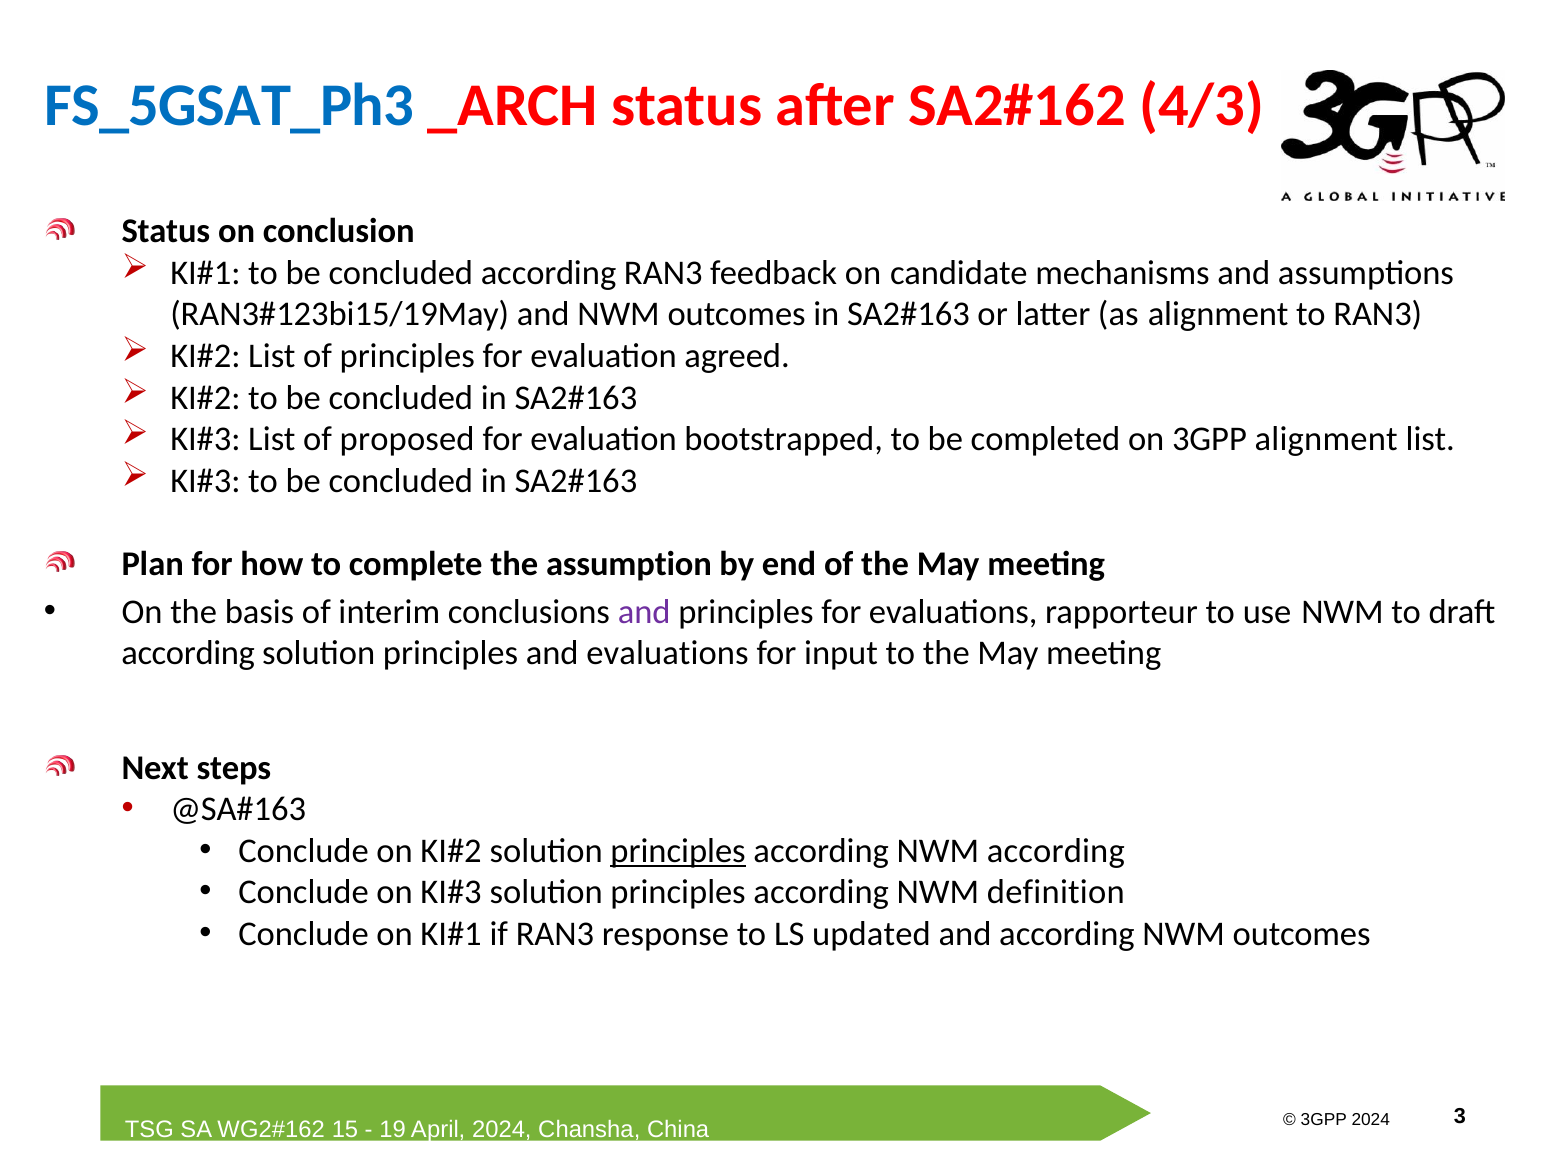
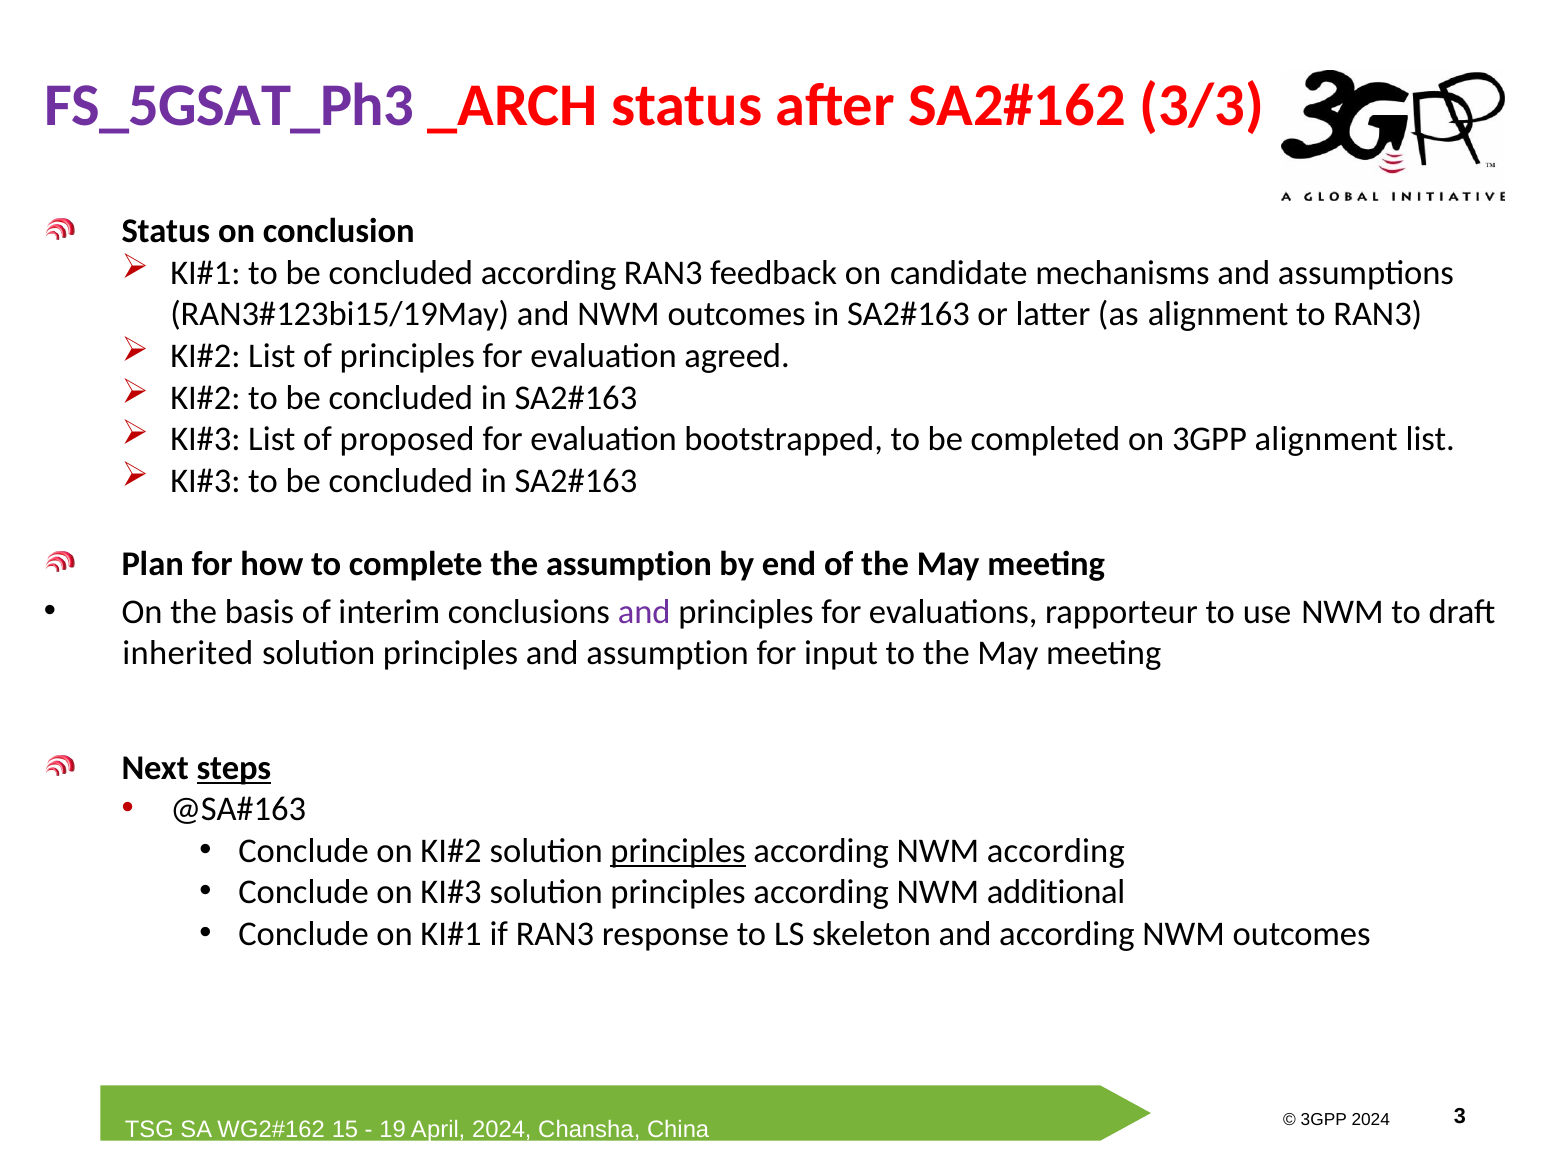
FS_5GSAT_Ph3 colour: blue -> purple
4/3: 4/3 -> 3/3
according at (188, 653): according -> inherited
and evaluations: evaluations -> assumption
steps underline: none -> present
definition: definition -> additional
updated: updated -> skeleton
